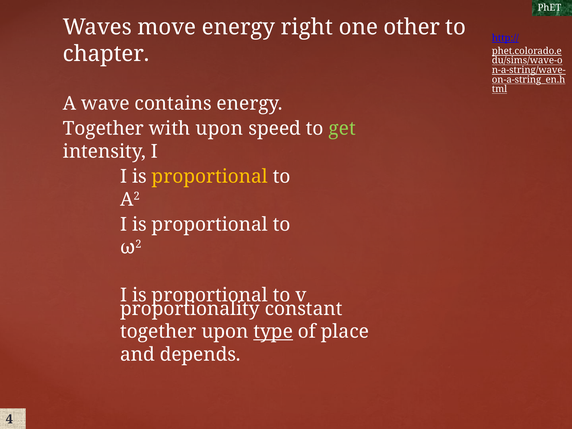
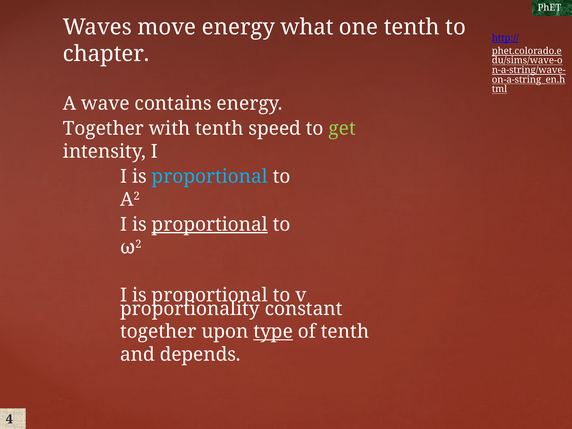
right: right -> what
one other: other -> tenth
with upon: upon -> tenth
proportional at (210, 177) colour: yellow -> light blue
proportional at (210, 224) underline: none -> present
of place: place -> tenth
